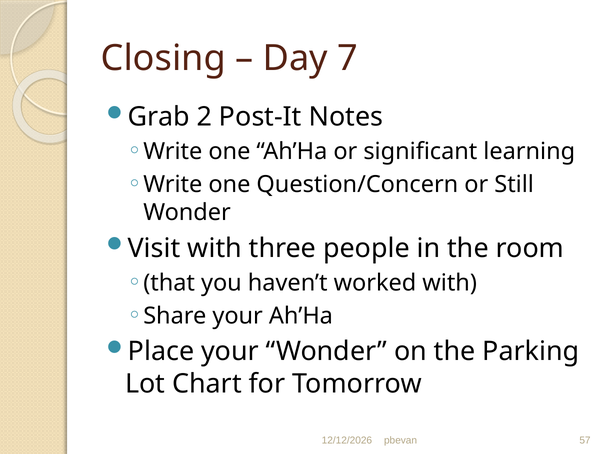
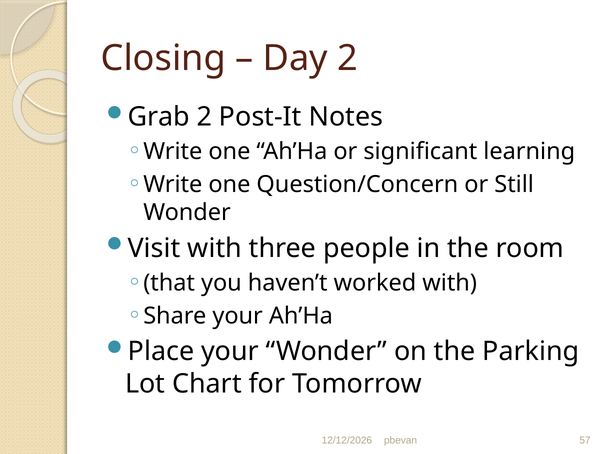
Day 7: 7 -> 2
